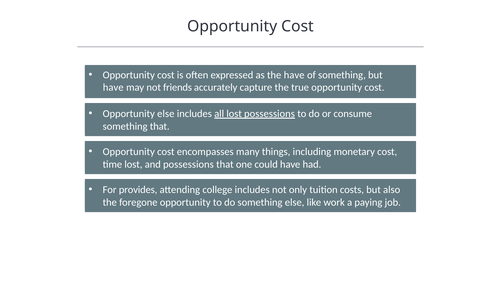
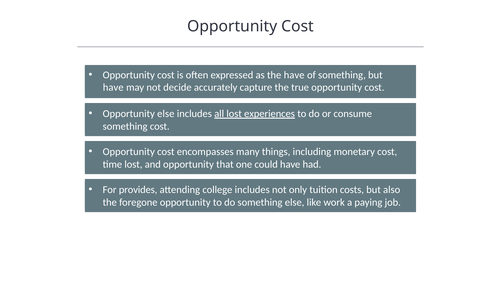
friends: friends -> decide
lost possessions: possessions -> experiences
something that: that -> cost
and possessions: possessions -> opportunity
